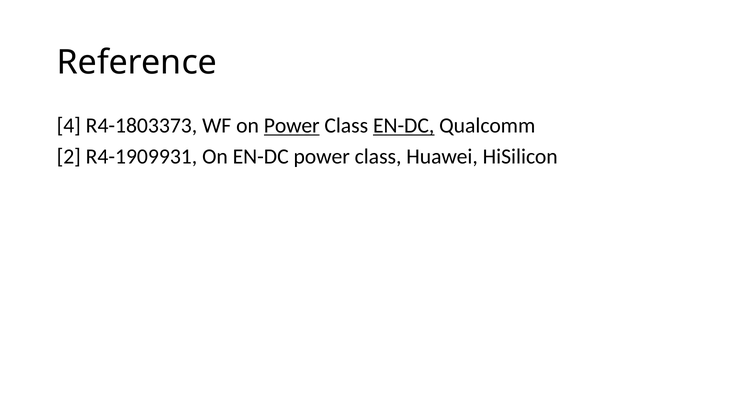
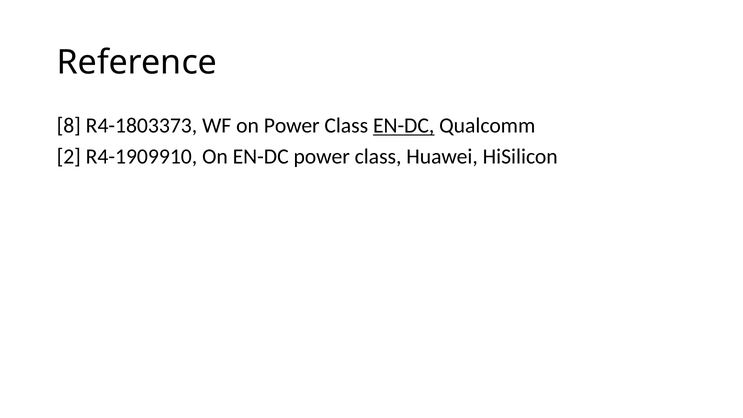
4: 4 -> 8
Power at (292, 126) underline: present -> none
R4-1909931: R4-1909931 -> R4-1909910
